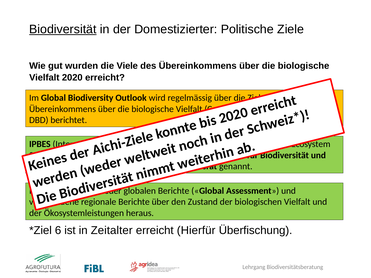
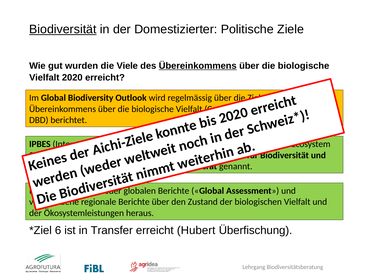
Übereinkommens at (198, 66) underline: none -> present
Zeitalter: Zeitalter -> Transfer
Hierfür: Hierfür -> Hubert
